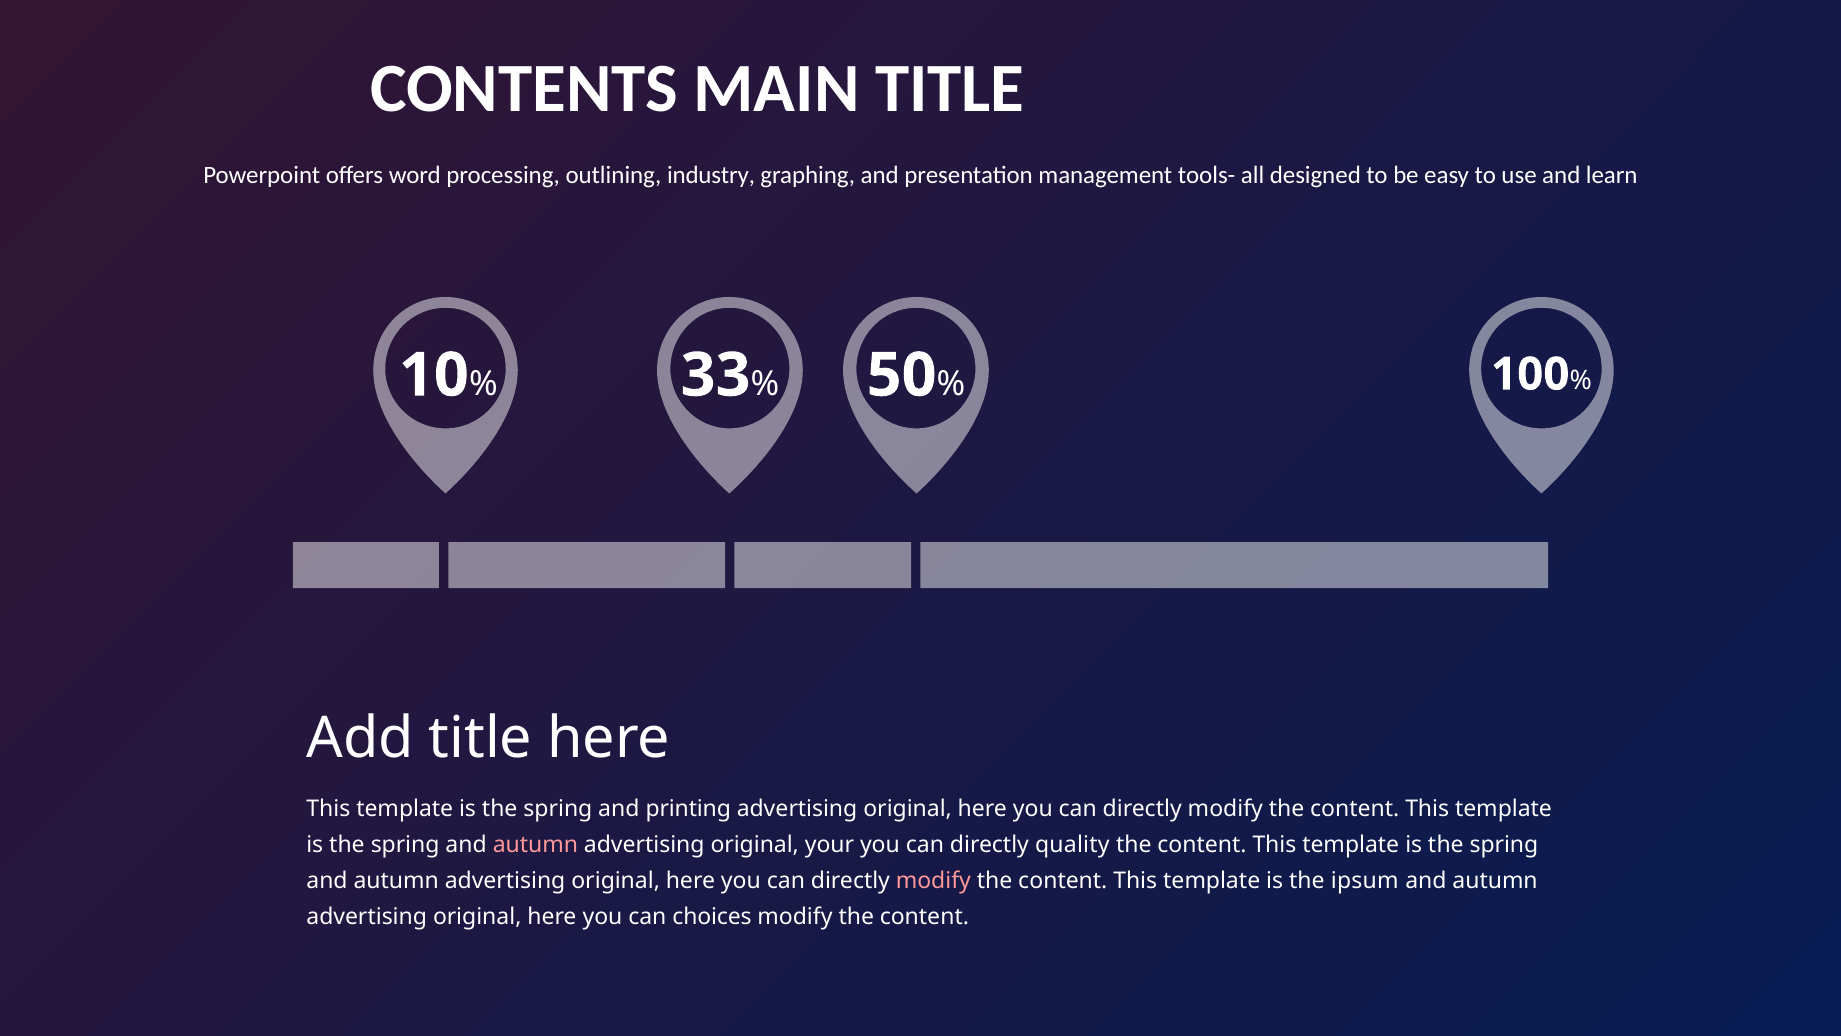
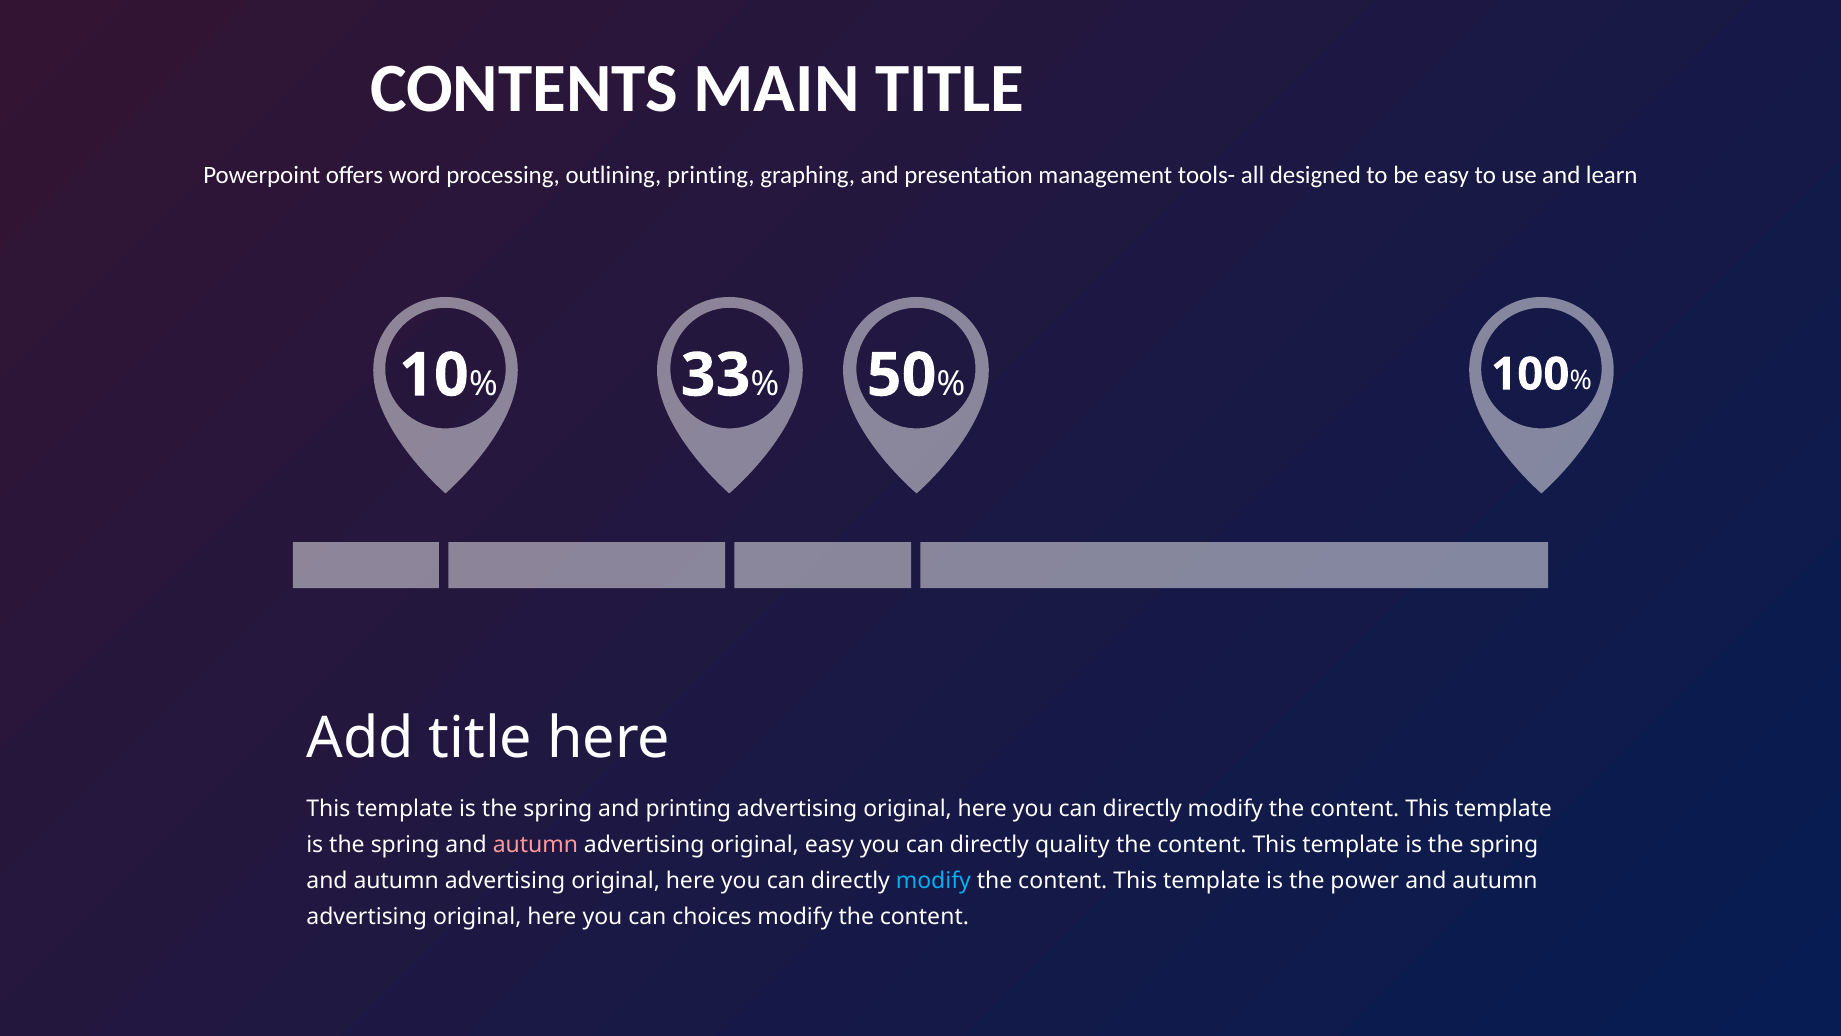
outlining industry: industry -> printing
original your: your -> easy
modify at (933, 880) colour: pink -> light blue
ipsum: ipsum -> power
